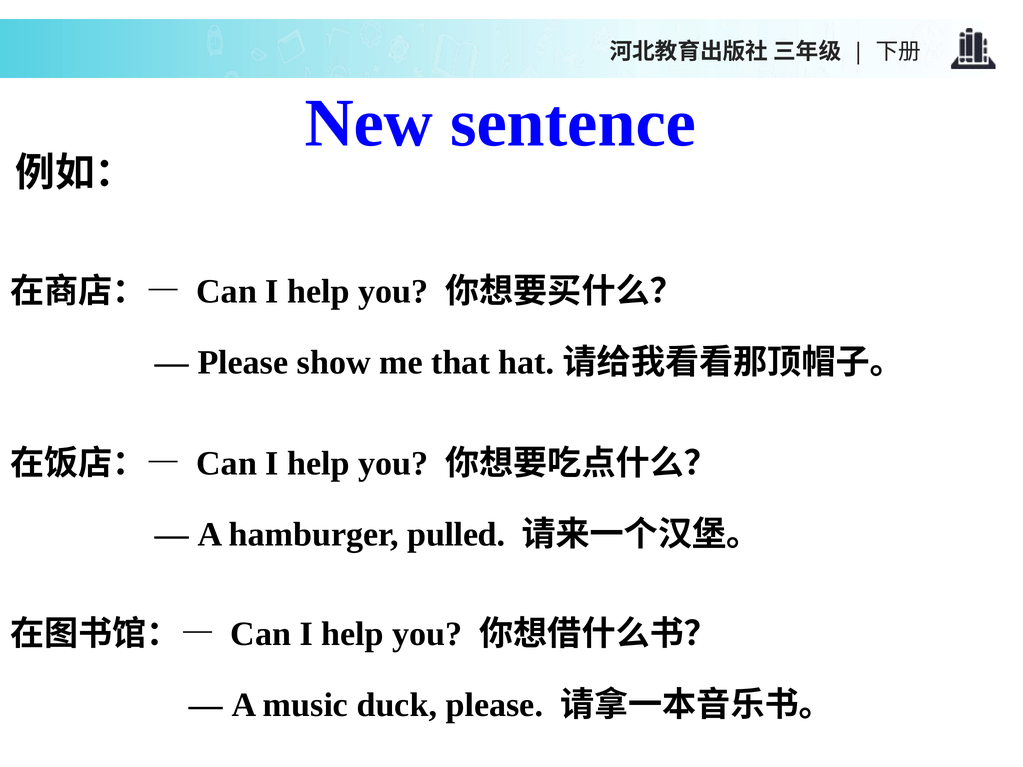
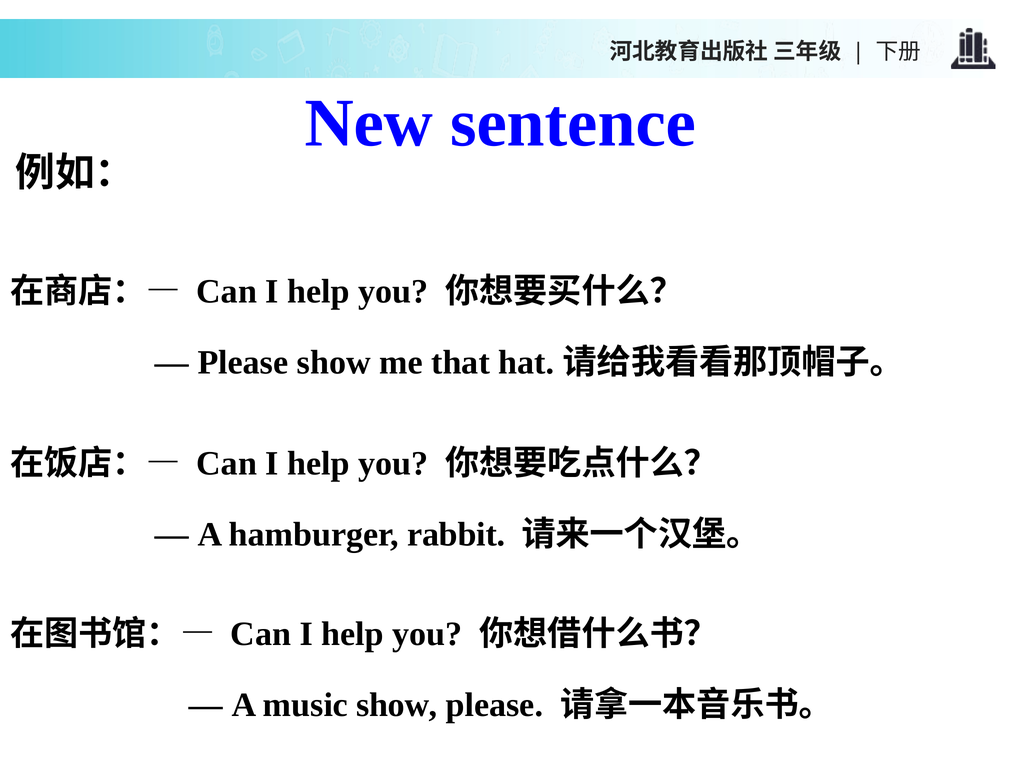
pulled: pulled -> rabbit
music duck: duck -> show
